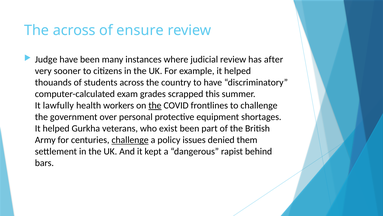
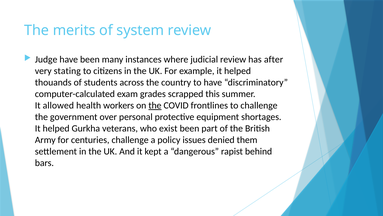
The across: across -> merits
ensure: ensure -> system
sooner: sooner -> stating
lawfully: lawfully -> allowed
challenge at (130, 140) underline: present -> none
